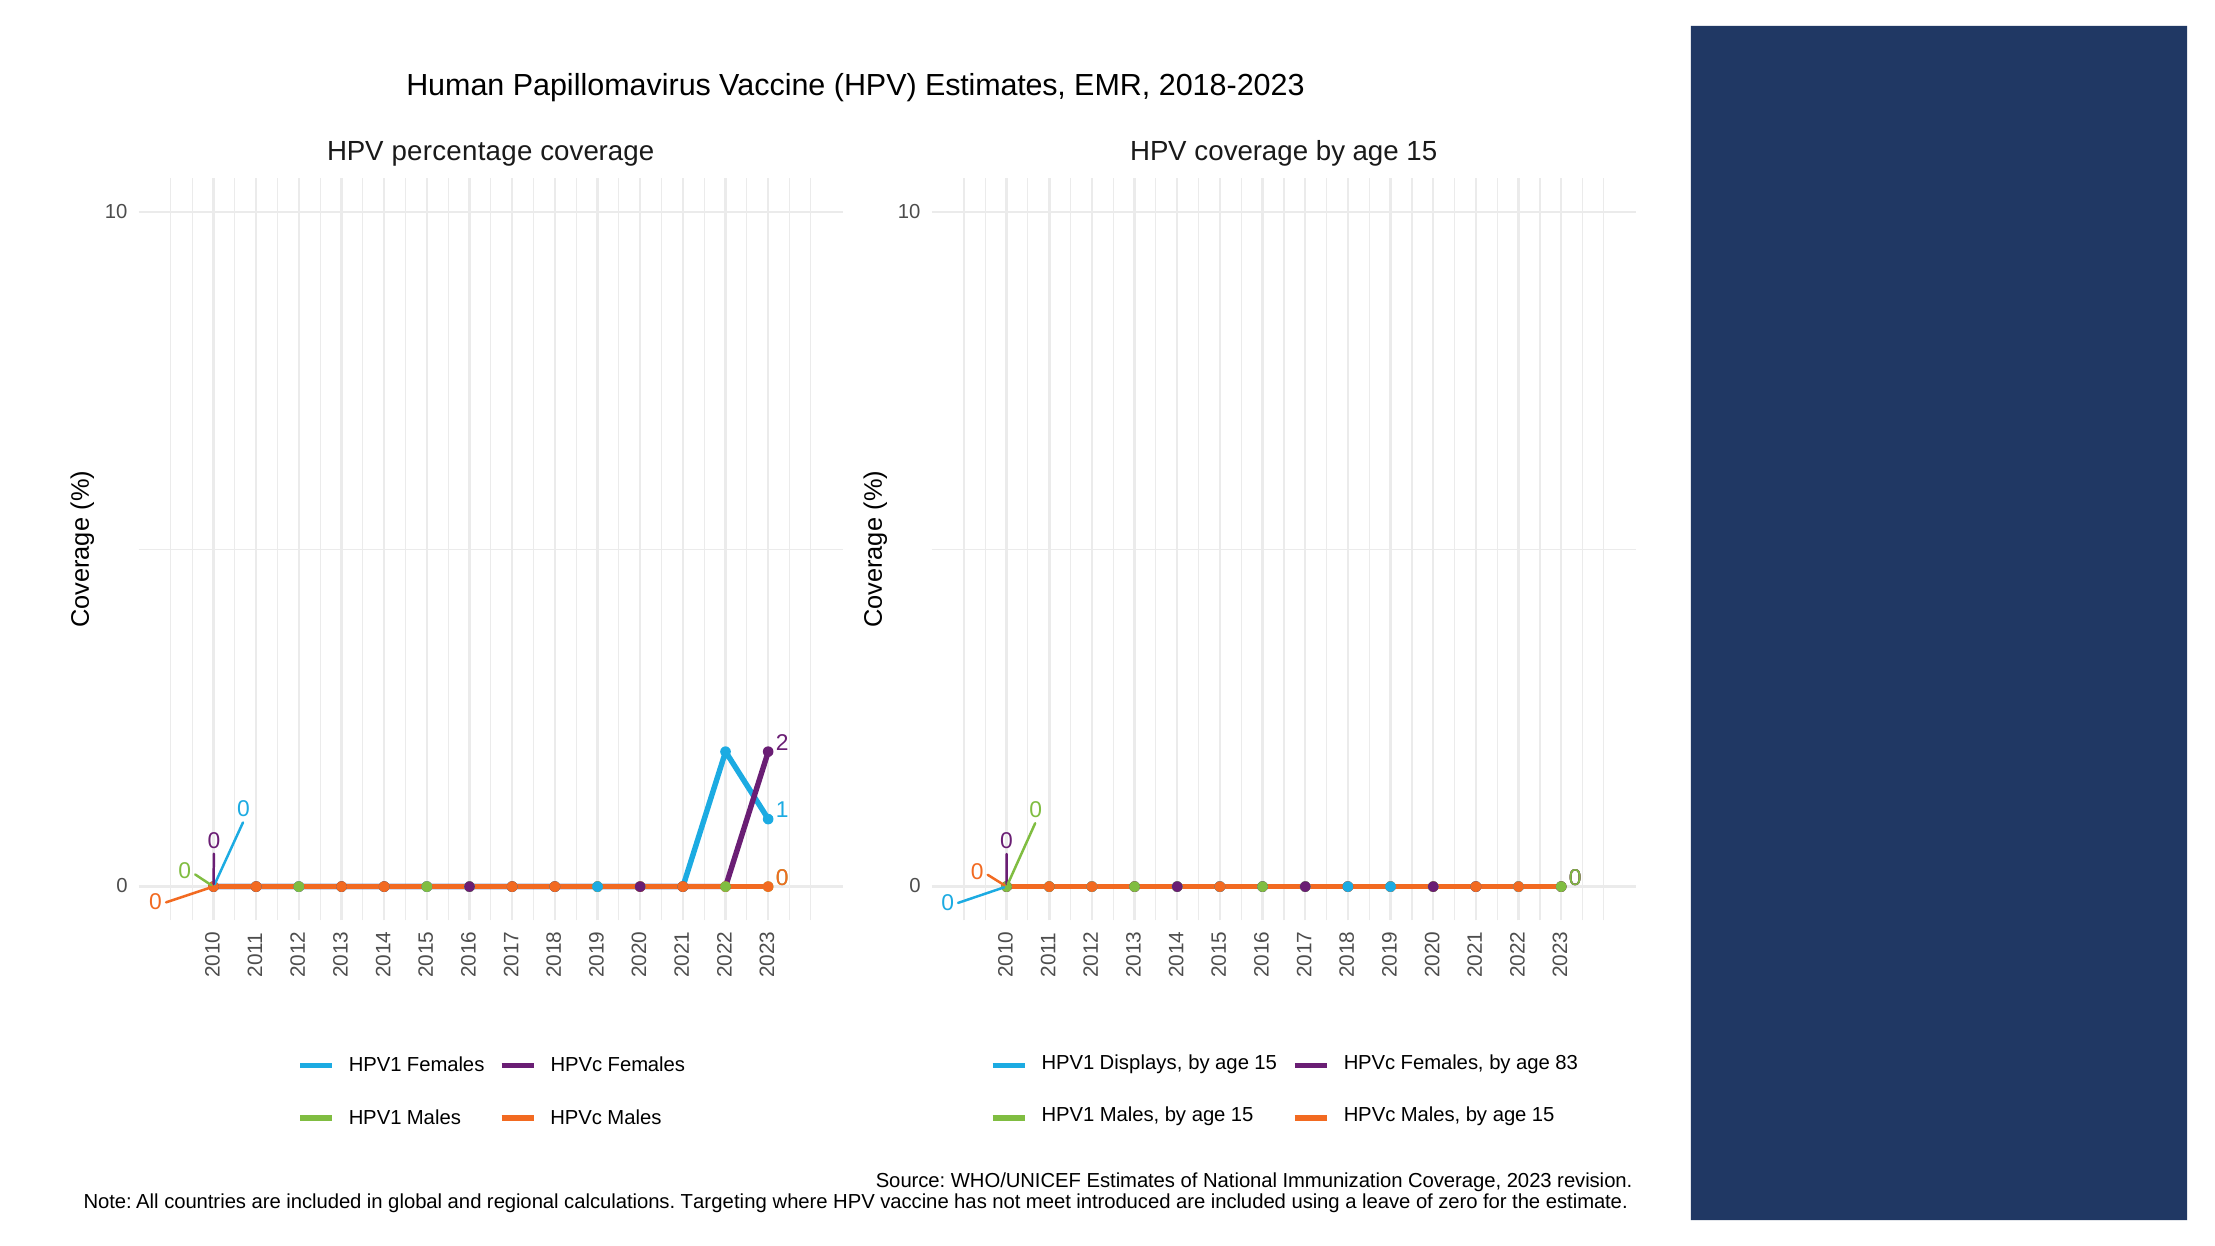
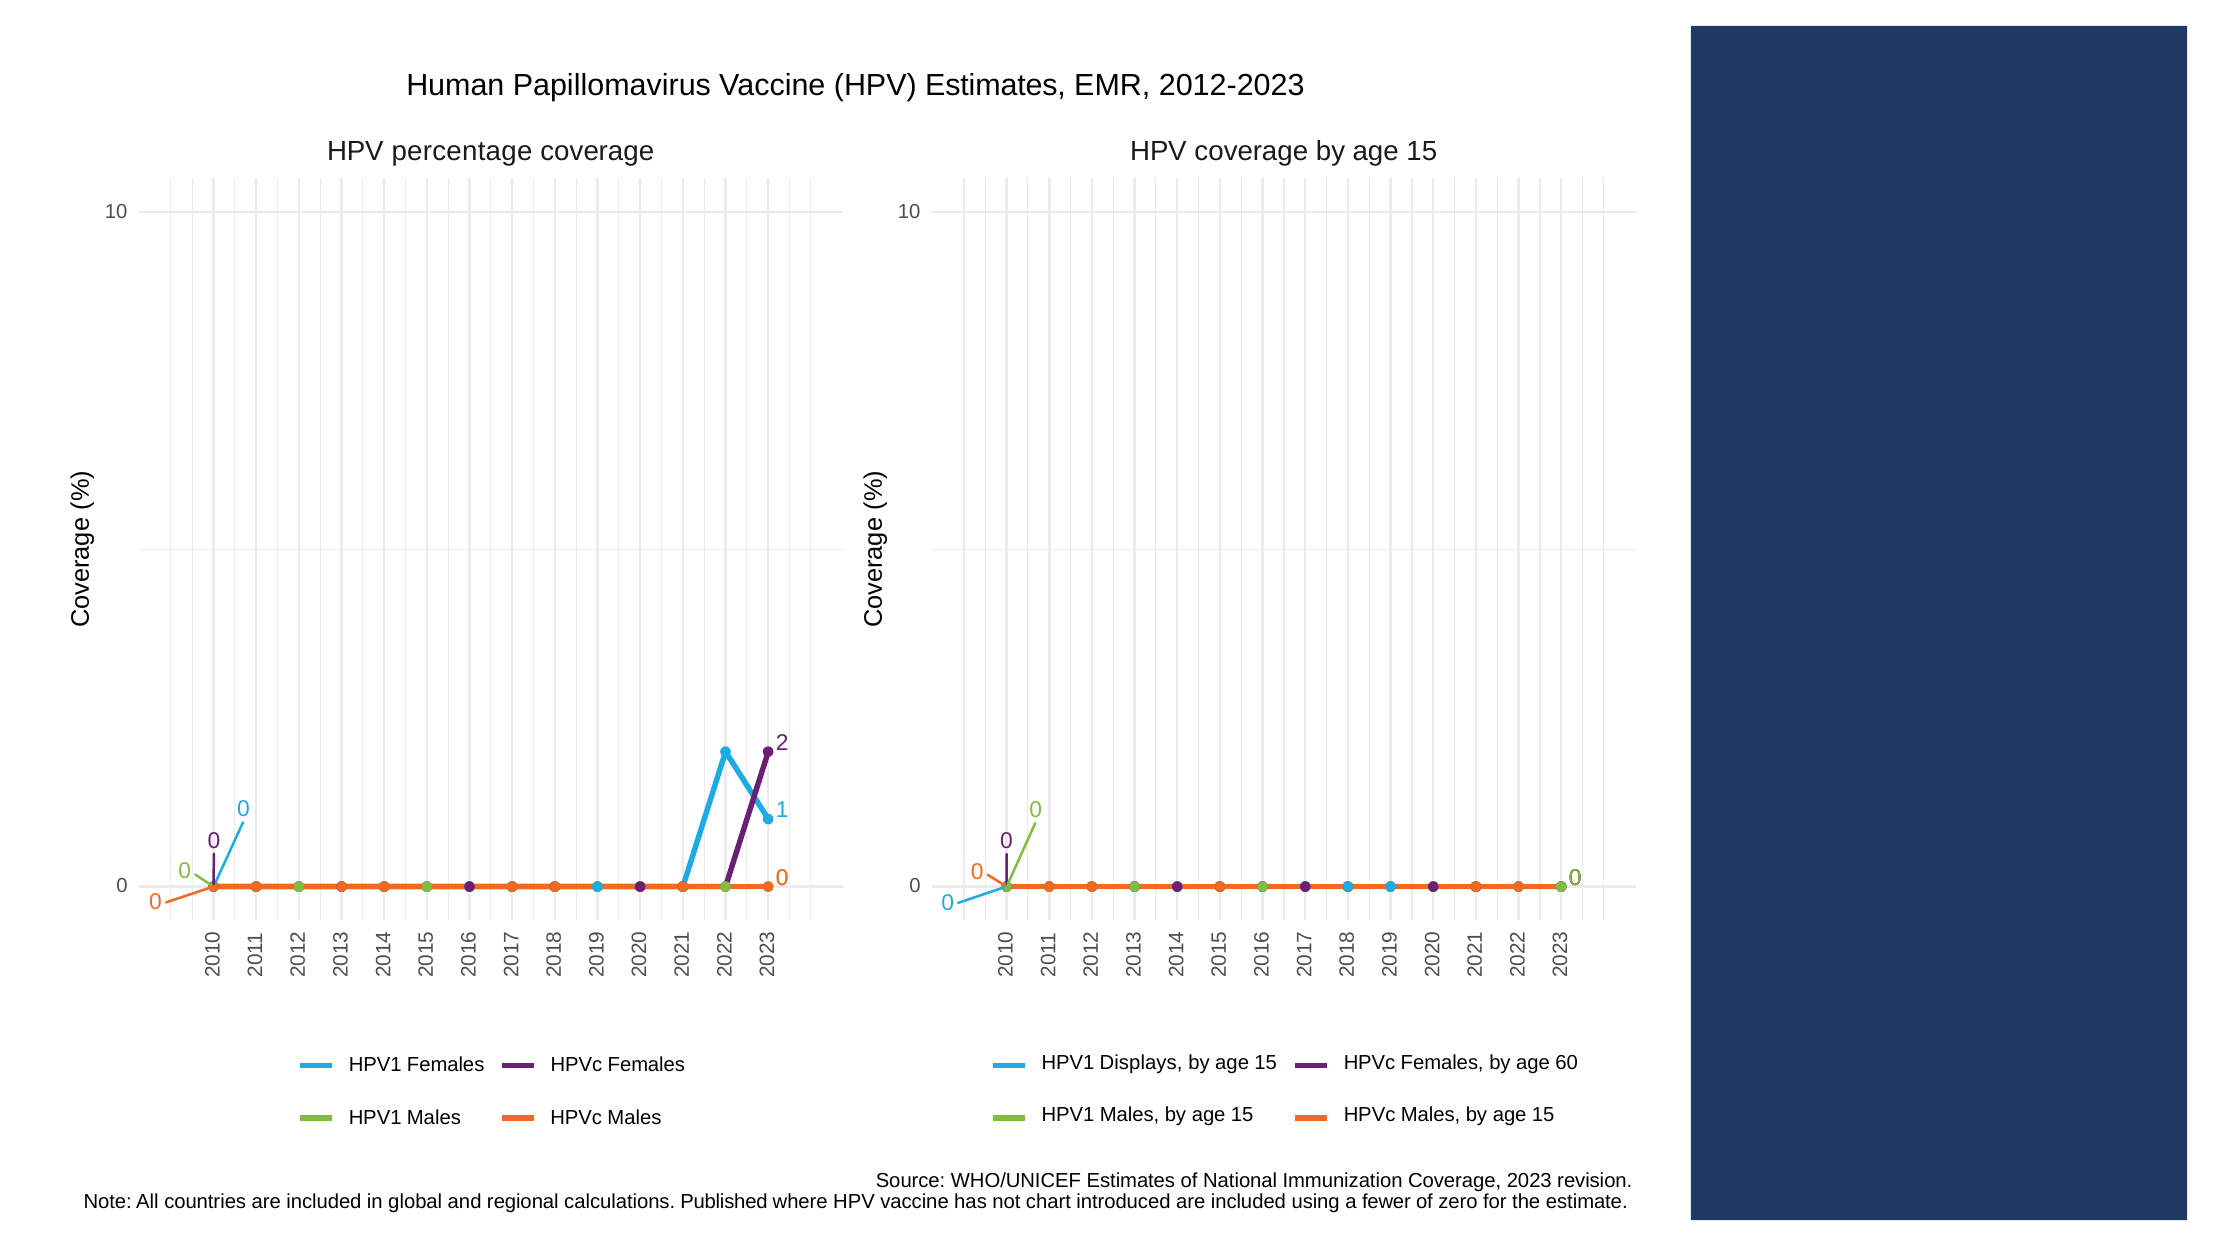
2018-2023: 2018-2023 -> 2012-2023
83: 83 -> 60
Targeting: Targeting -> Published
meet: meet -> chart
leave: leave -> fewer
